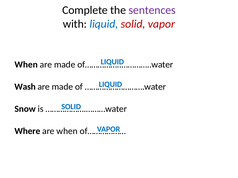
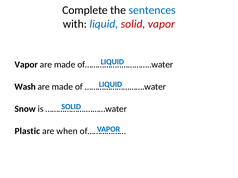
sentences colour: purple -> blue
When at (26, 65): When -> Vapor
Where: Where -> Plastic
